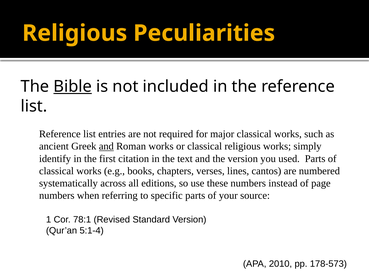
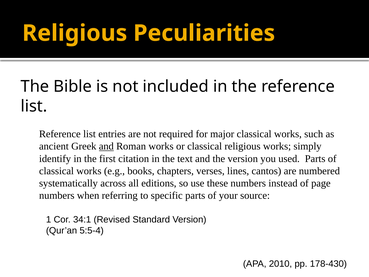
Bible underline: present -> none
78:1: 78:1 -> 34:1
5:1-4: 5:1-4 -> 5:5-4
178-573: 178-573 -> 178-430
